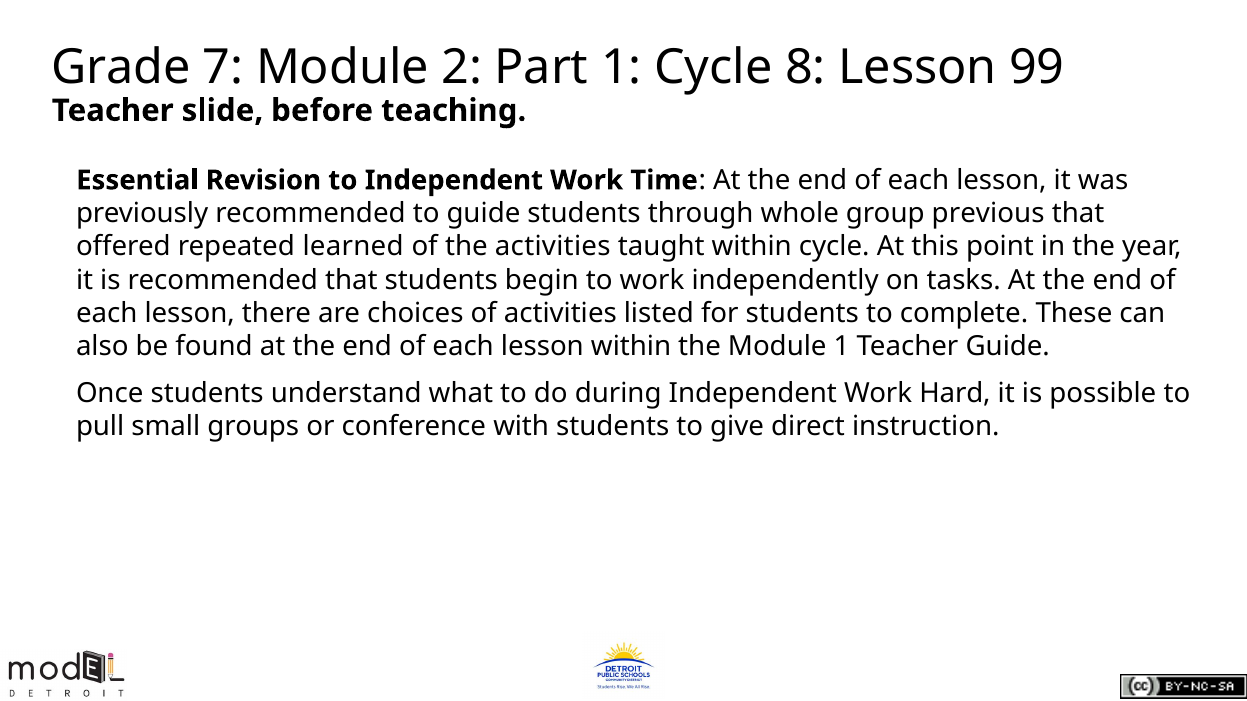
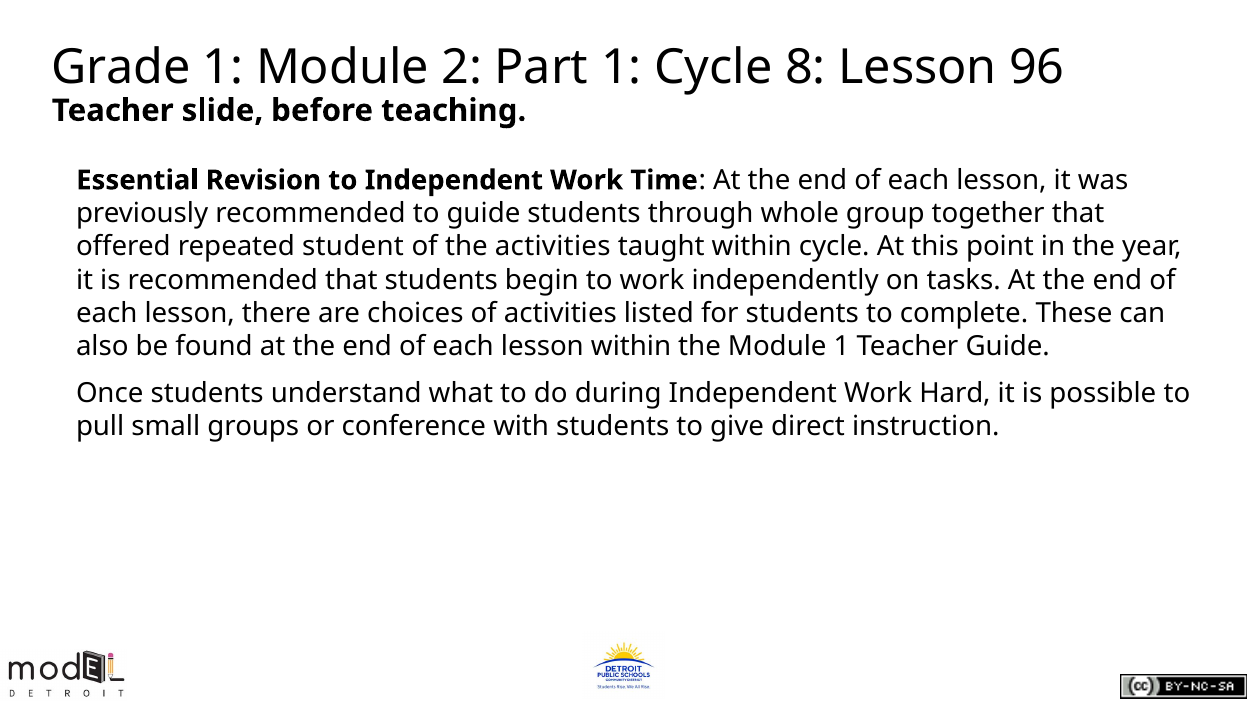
Grade 7: 7 -> 1
99: 99 -> 96
previous: previous -> together
learned: learned -> student
